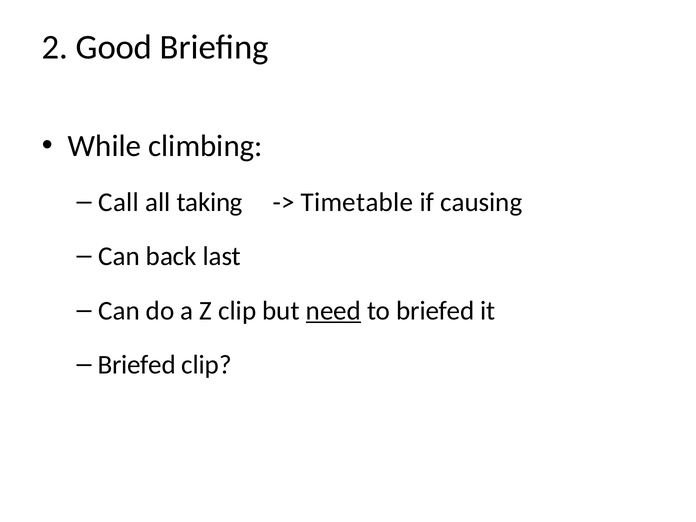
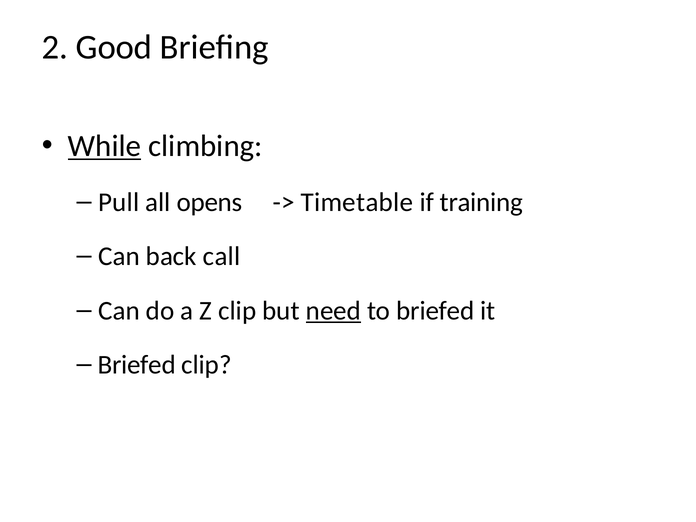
While underline: none -> present
Call: Call -> Pull
taking: taking -> opens
causing: causing -> training
last: last -> call
